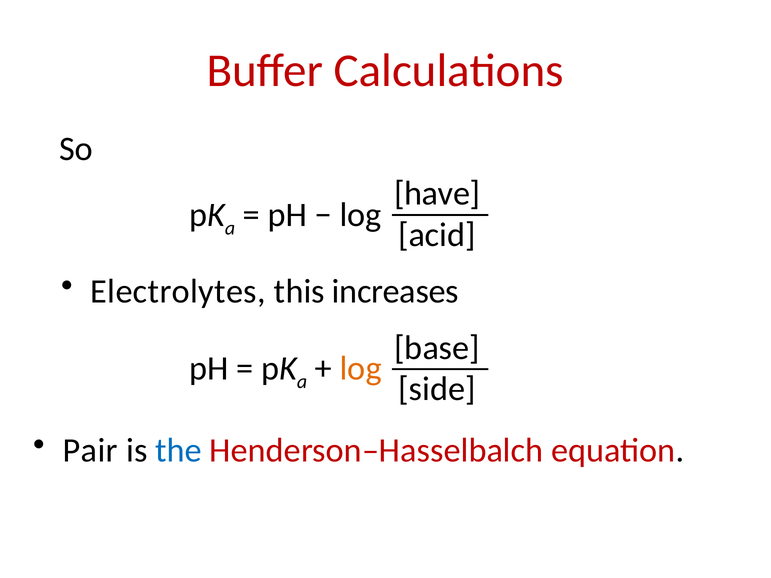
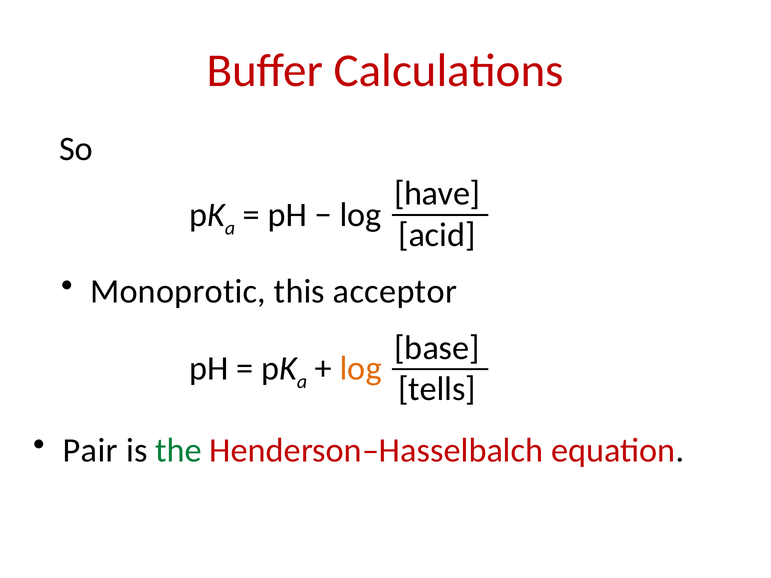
Electrolytes: Electrolytes -> Monoprotic
increases: increases -> acceptor
side: side -> tells
the colour: blue -> green
